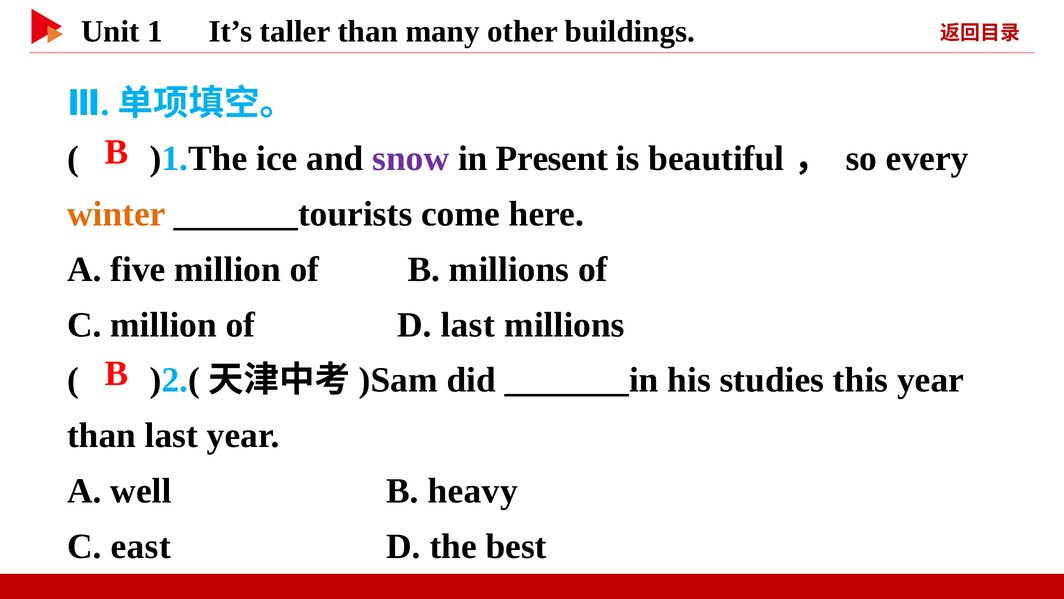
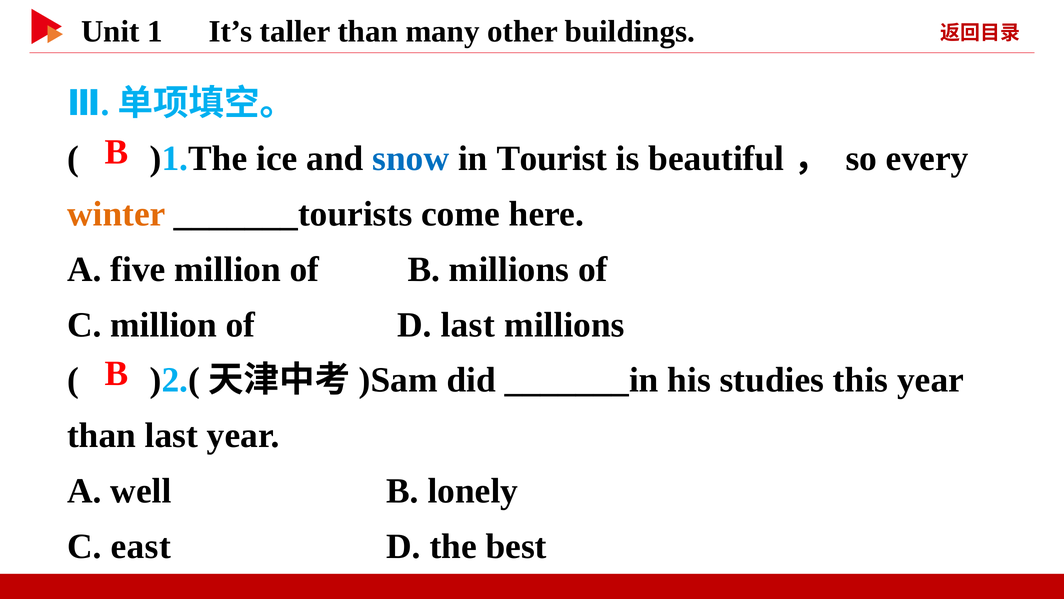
snow colour: purple -> blue
Present: Present -> Tourist
heavy: heavy -> lonely
